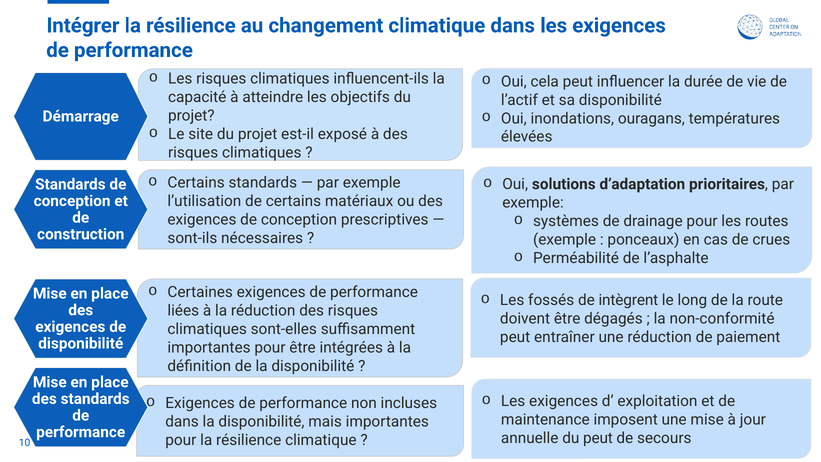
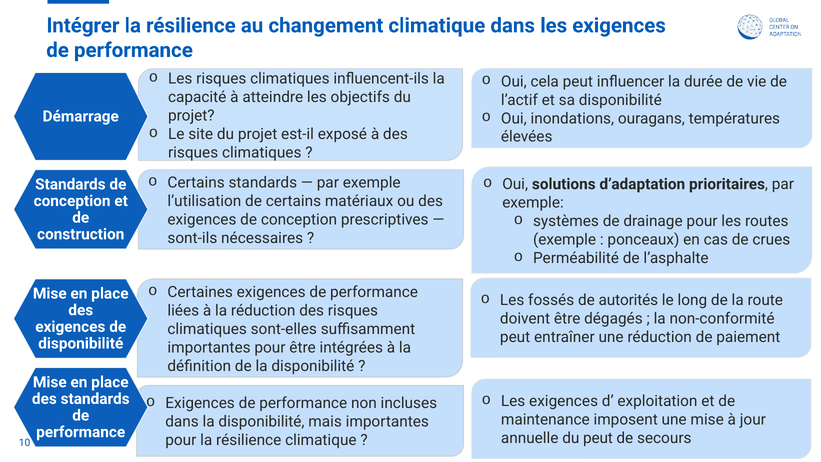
intègrent: intègrent -> autorités
